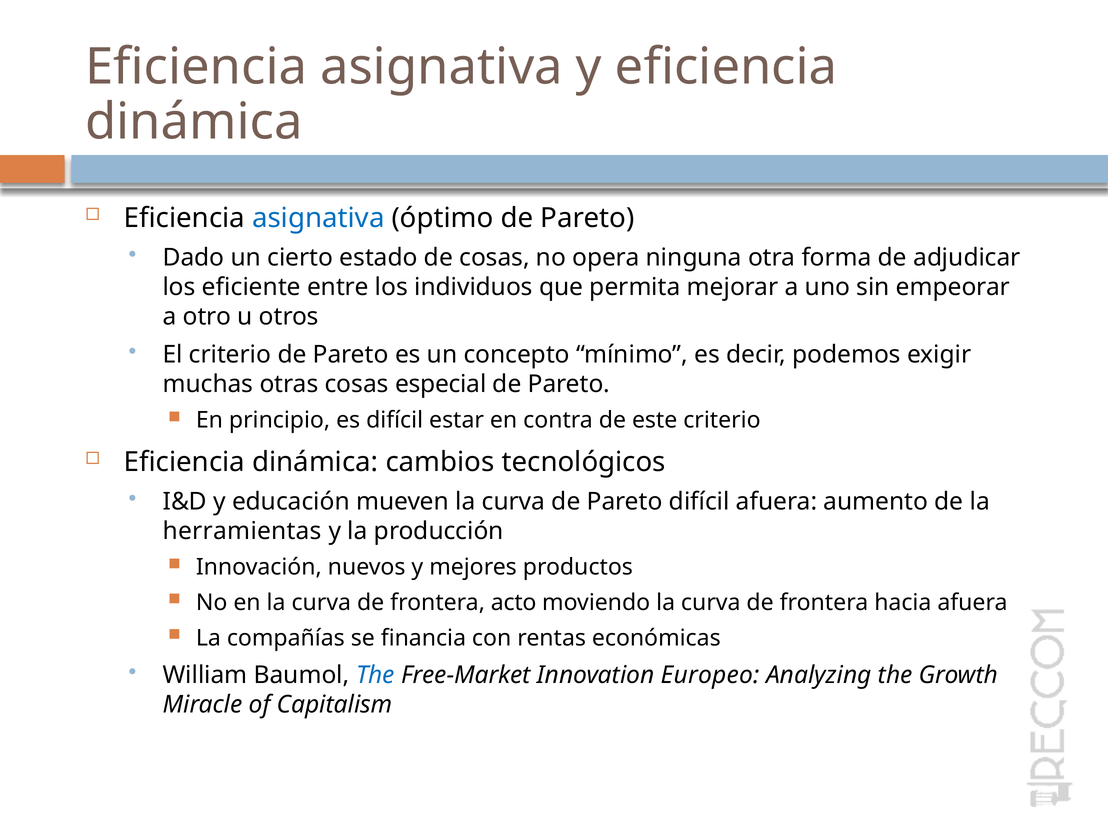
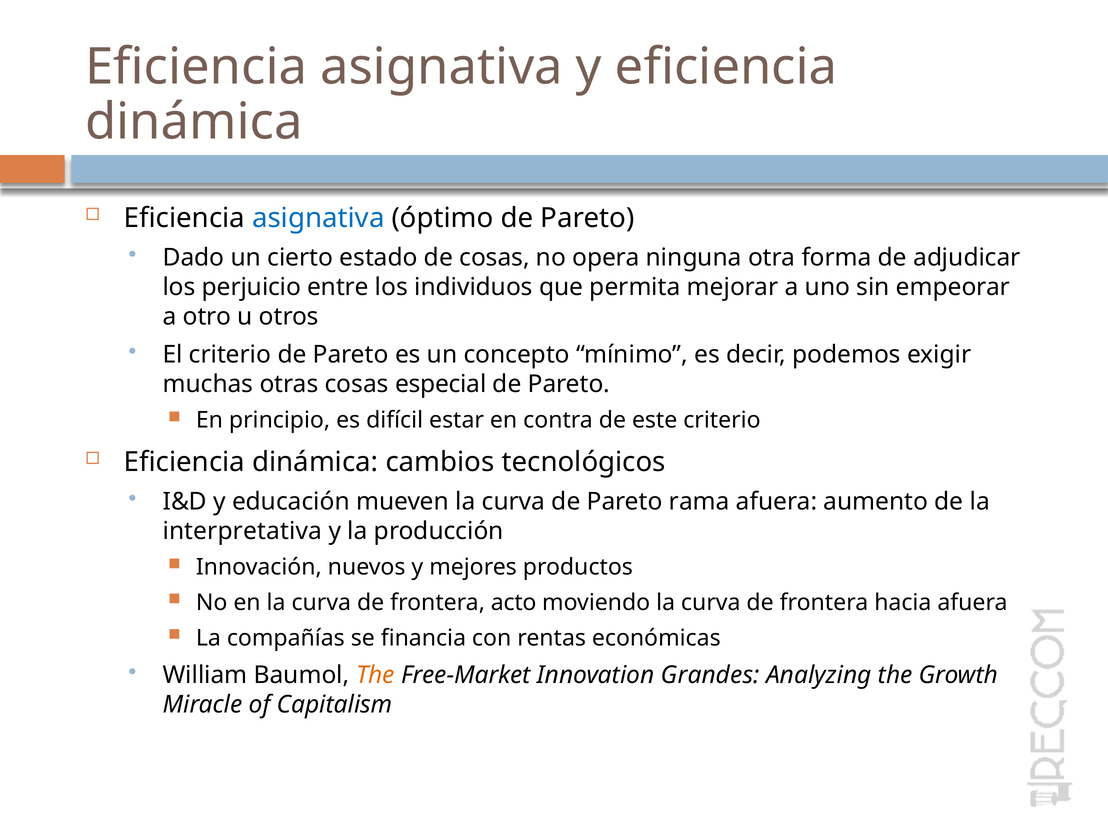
eficiente: eficiente -> perjuicio
Pareto difícil: difícil -> rama
herramientas: herramientas -> interpretativa
The at (375, 675) colour: blue -> orange
Europeo: Europeo -> Grandes
